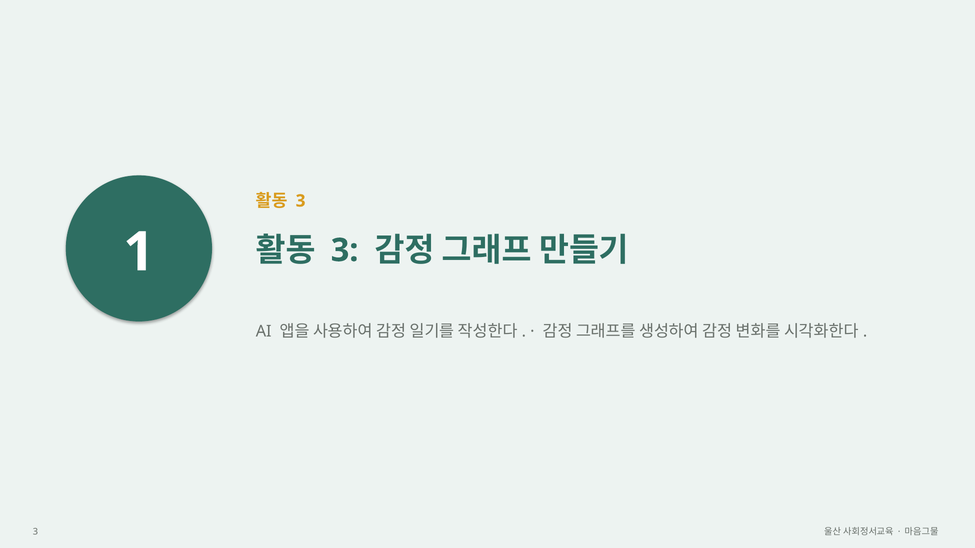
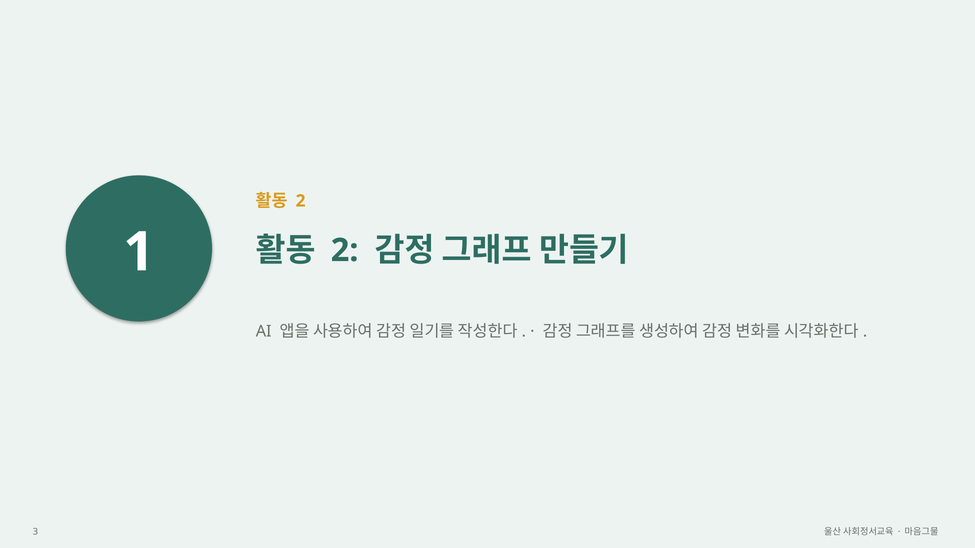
3 at (301, 201): 3 -> 2
3 at (345, 251): 3 -> 2
